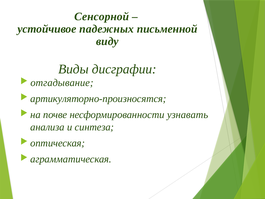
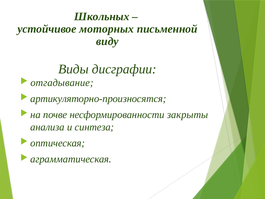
Сенсорной: Сенсорной -> Школьных
падежных: падежных -> моторных
узнавать: узнавать -> закрыты
